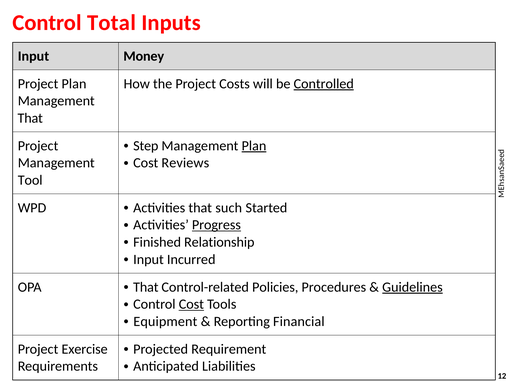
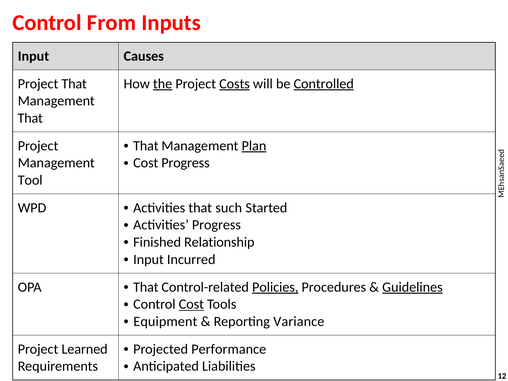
Total: Total -> From
Money: Money -> Causes
Project Plan: Plan -> That
the underline: none -> present
Costs underline: none -> present
Step at (146, 146): Step -> That
Cost Reviews: Reviews -> Progress
Progress at (216, 225) underline: present -> none
Policies underline: none -> present
Financial: Financial -> Variance
Requirement: Requirement -> Performance
Exercise: Exercise -> Learned
